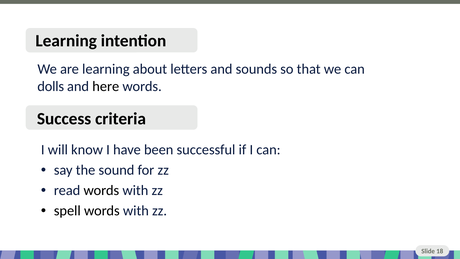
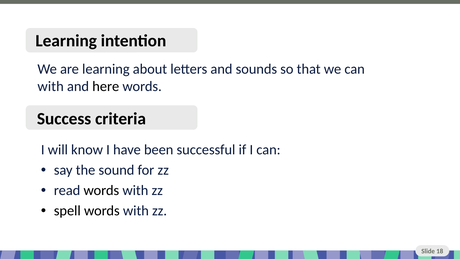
dolls at (51, 86): dolls -> with
